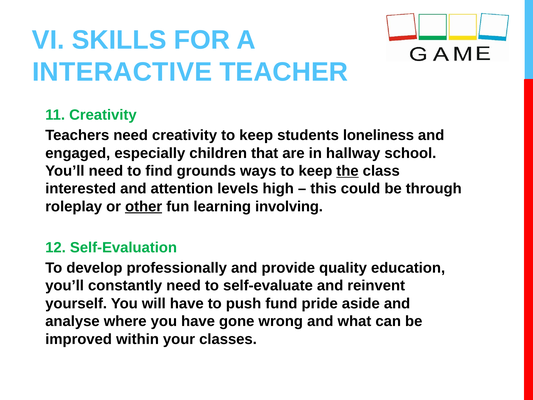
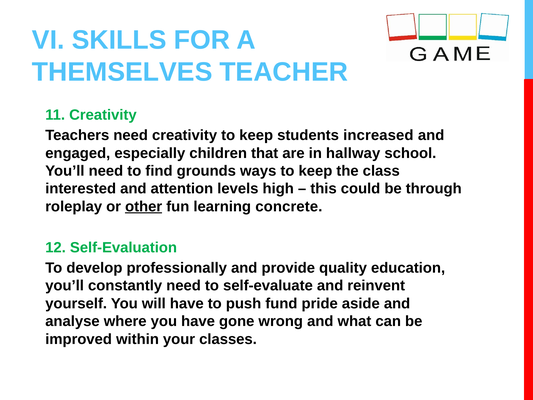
INTERACTIVE: INTERACTIVE -> THEMSELVES
loneliness: loneliness -> increased
the underline: present -> none
involving: involving -> concrete
